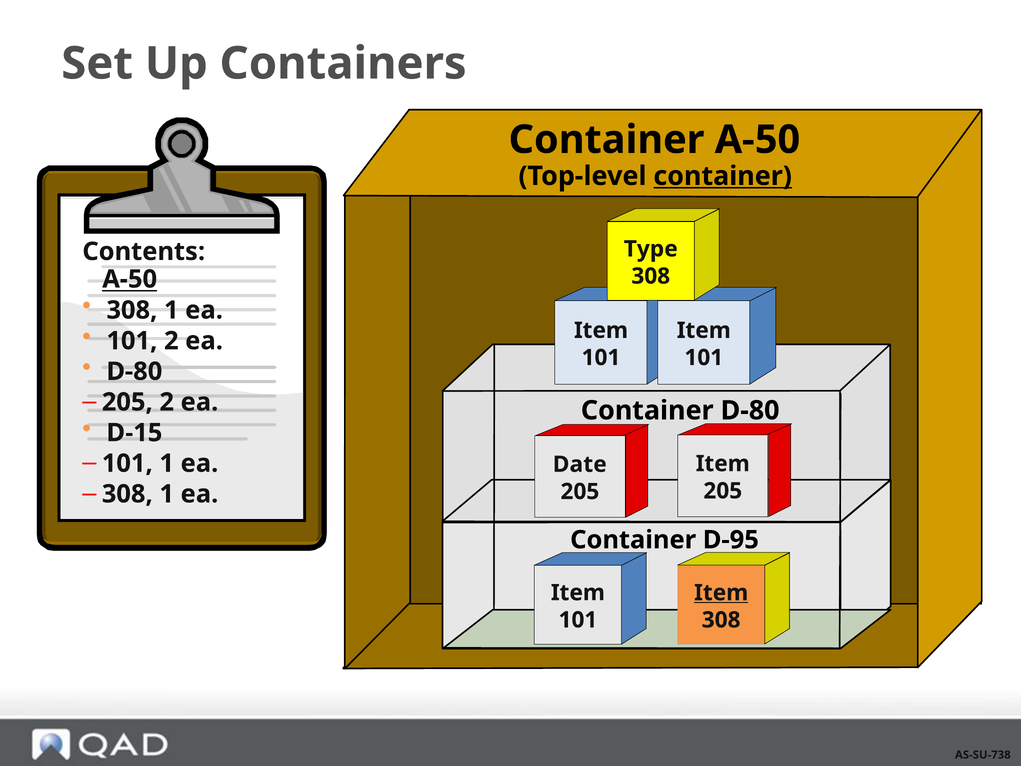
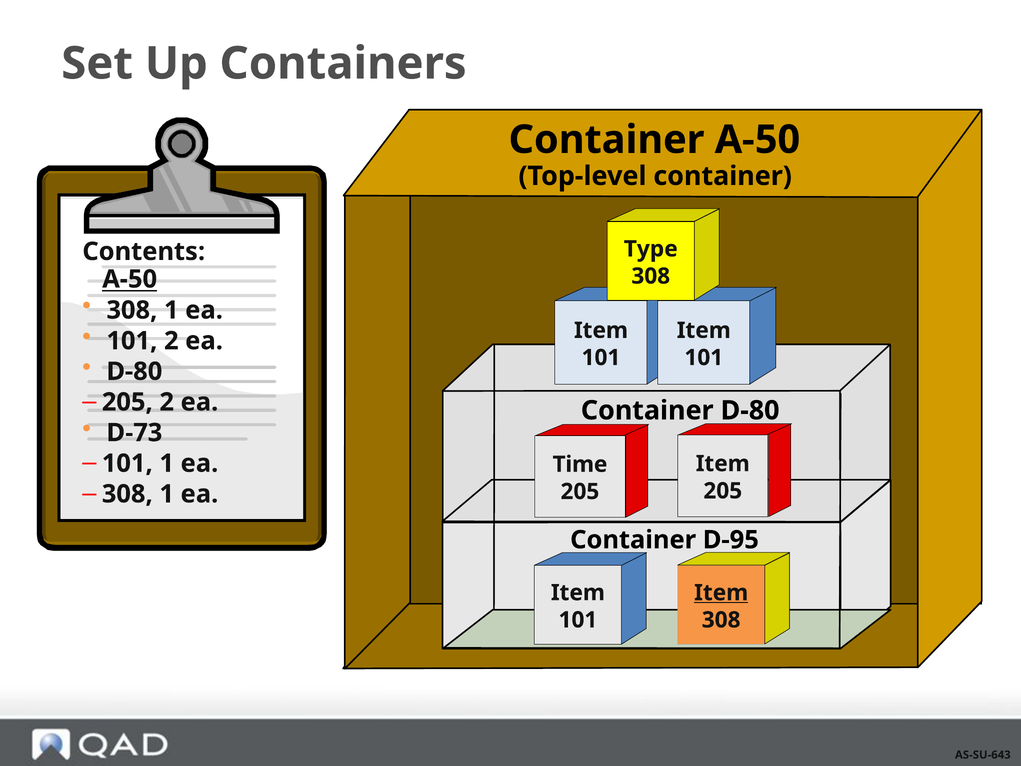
container at (723, 176) underline: present -> none
D-15: D-15 -> D-73
Date: Date -> Time
AS-SU-738: AS-SU-738 -> AS-SU-643
